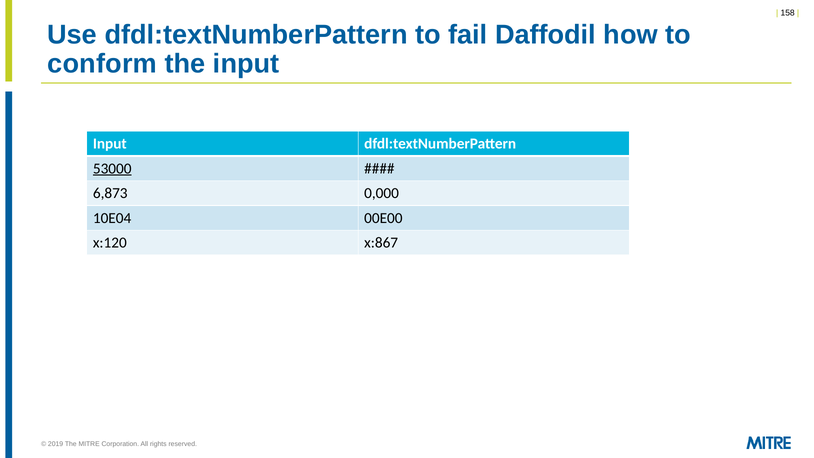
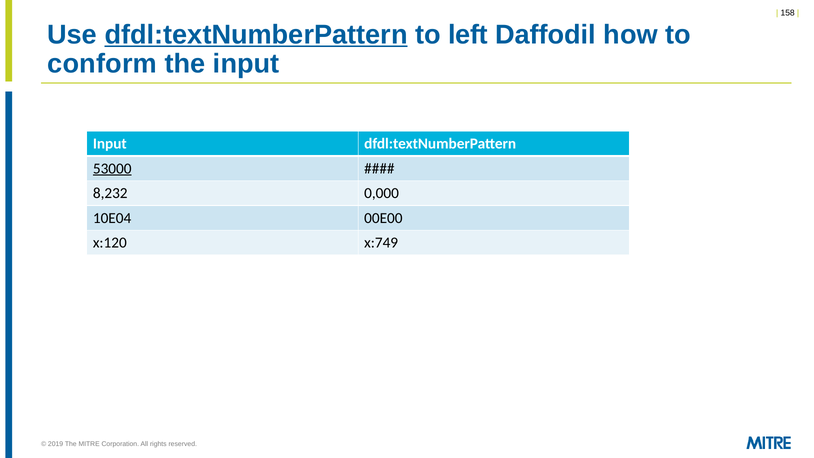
dfdl:textNumberPattern at (256, 35) underline: none -> present
fail: fail -> left
6,873: 6,873 -> 8,232
x:867: x:867 -> x:749
